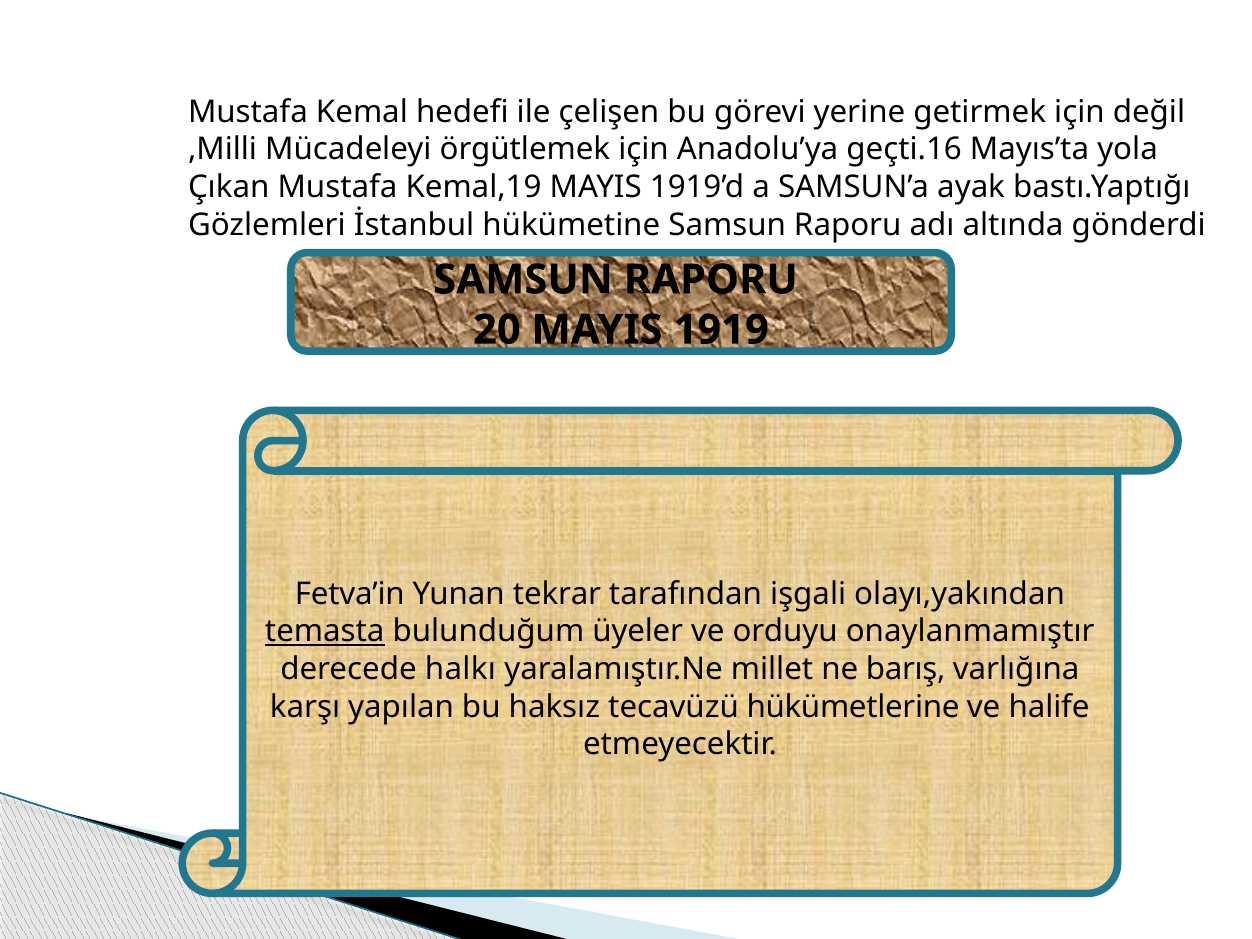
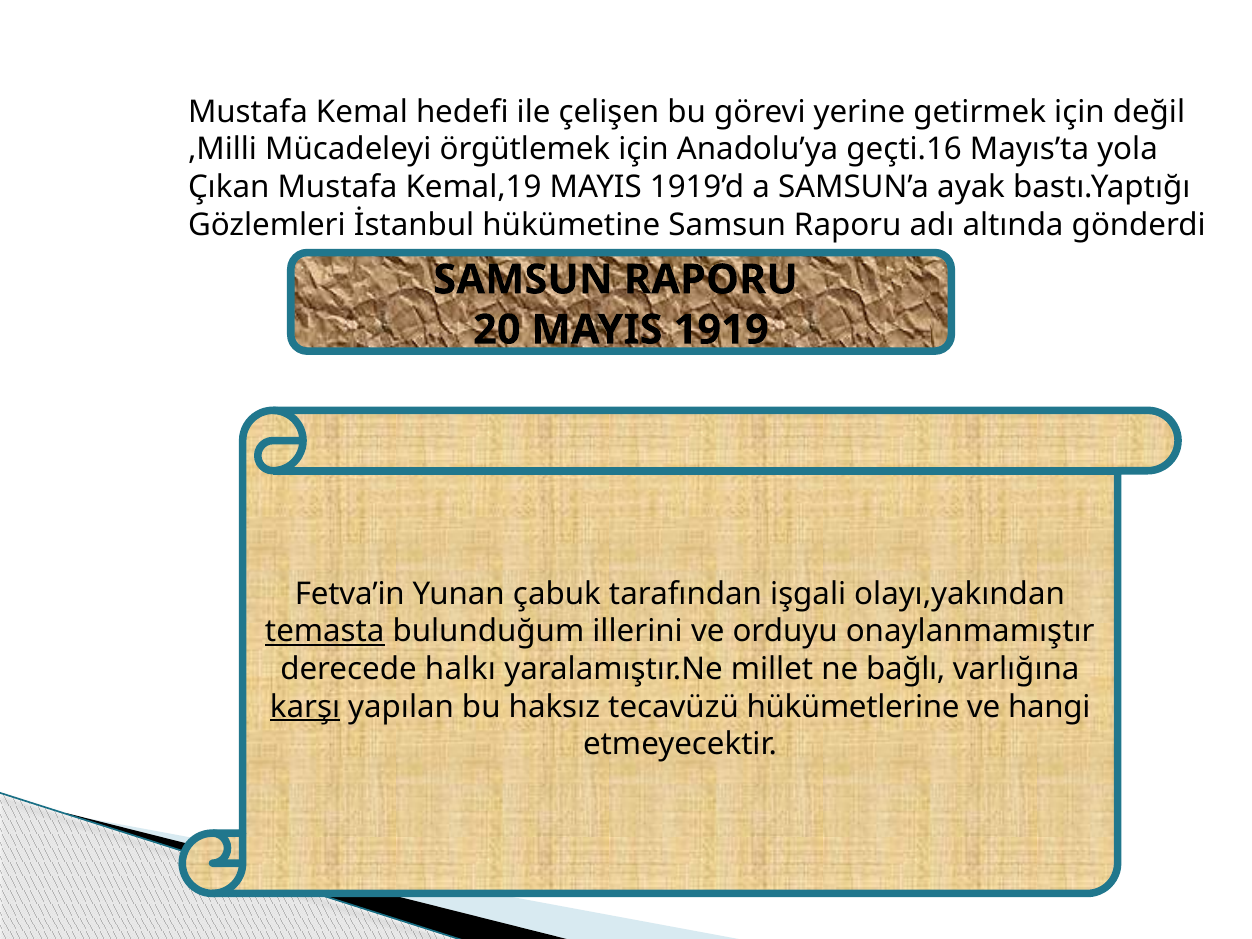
tekrar: tekrar -> çabuk
üyeler: üyeler -> illerini
barış: barış -> bağlı
karşı underline: none -> present
halife: halife -> hangi
